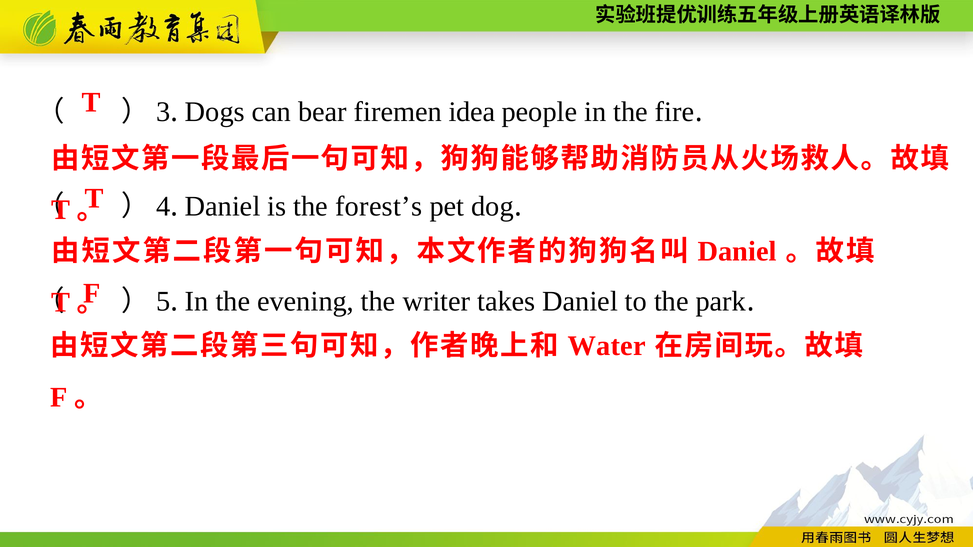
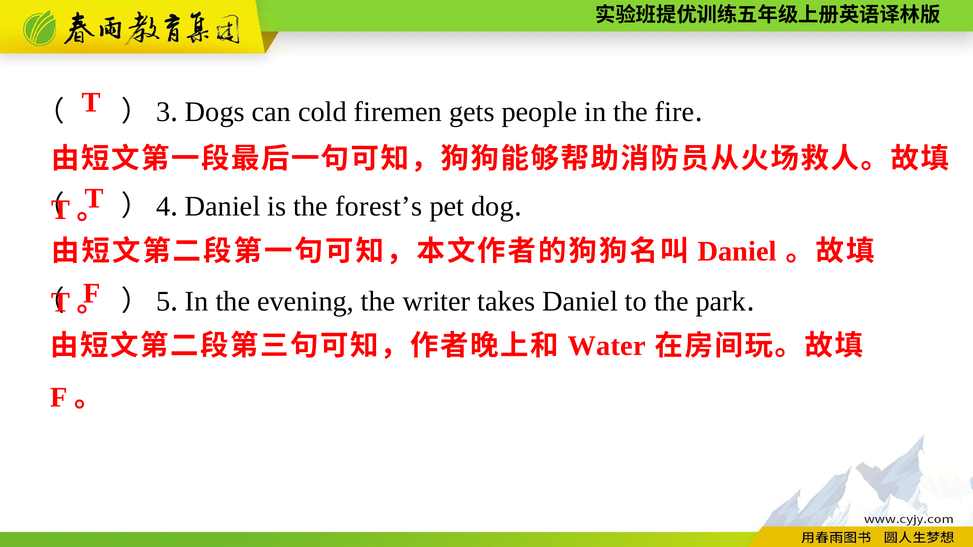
bear: bear -> cold
idea: idea -> gets
